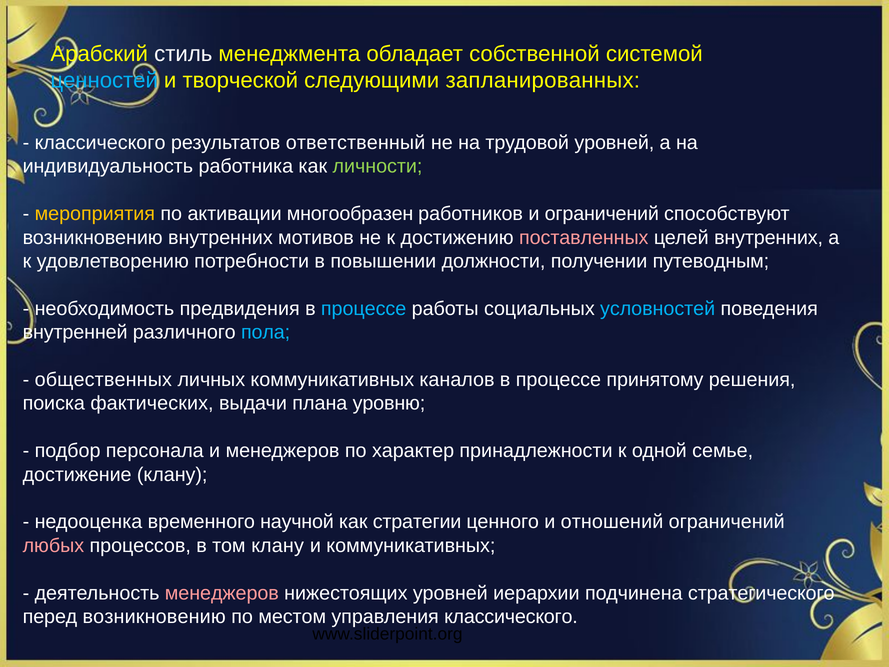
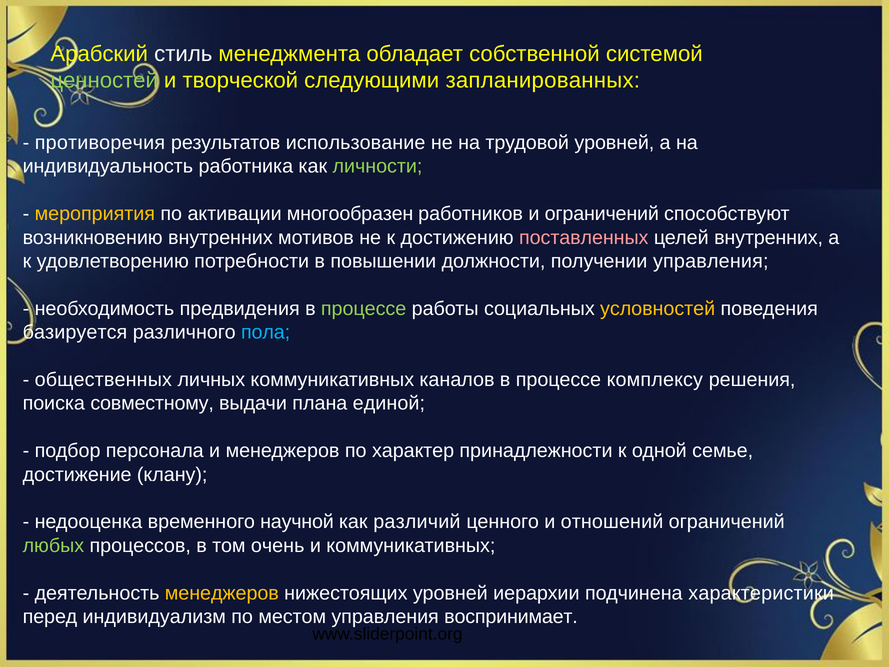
ценностей colour: light blue -> light green
классического at (100, 143): классического -> противоречия
ответственный: ответственный -> использование
получении путеводным: путеводным -> управления
процессе at (364, 308) colour: light blue -> light green
условностей colour: light blue -> yellow
внутренней: внутренней -> базируется
принятому: принятому -> комплексу
фактических: фактических -> совместному
уровню: уровню -> единой
стратегии: стратегии -> различий
любых colour: pink -> light green
том клану: клану -> очень
менеджеров at (222, 593) colour: pink -> yellow
стратегического: стратегического -> характеристики
перед возникновению: возникновению -> индивидуализм
управления классического: классического -> воспринимает
